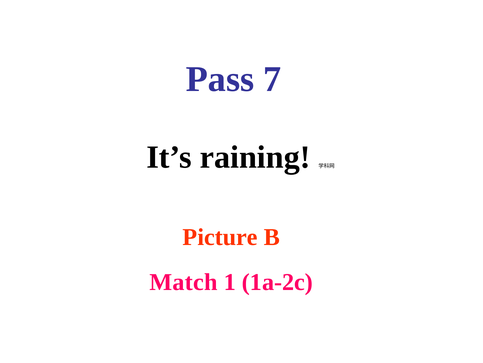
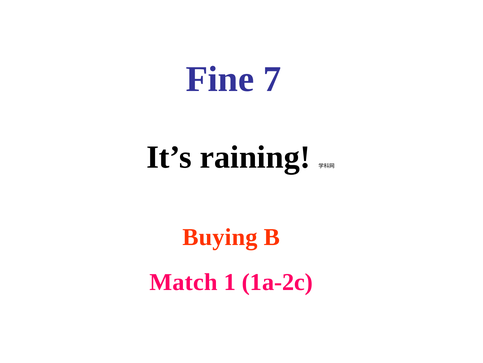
Pass: Pass -> Fine
Picture: Picture -> Buying
